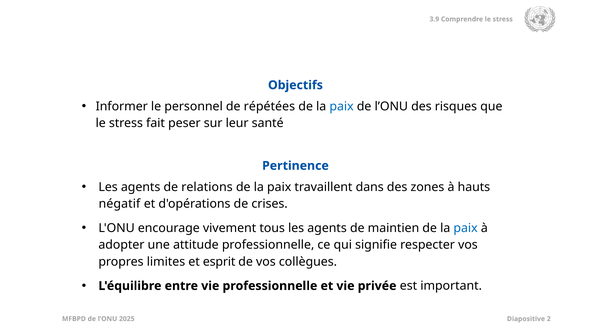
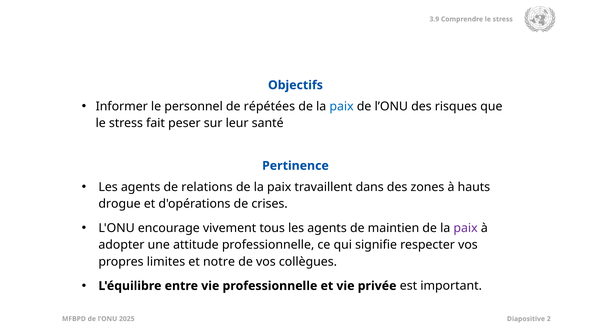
négatif: négatif -> drogue
paix at (466, 228) colour: blue -> purple
esprit: esprit -> notre
